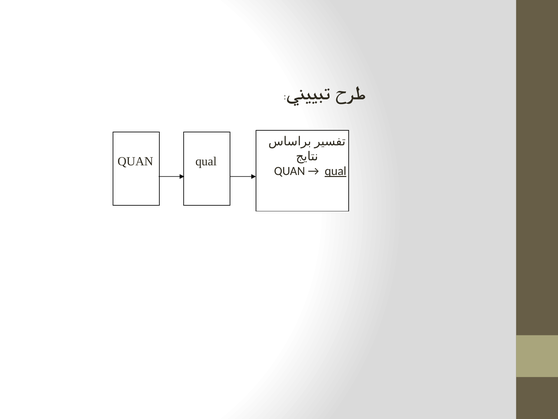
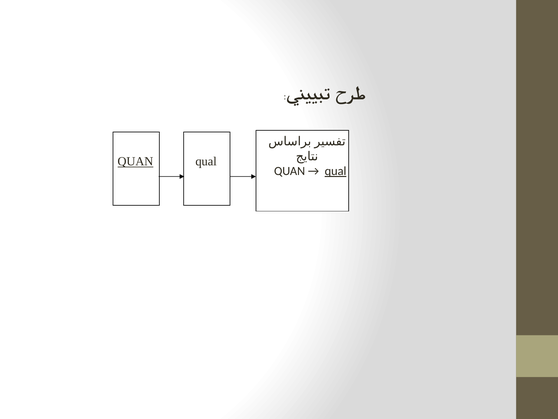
QUAN at (135, 161) underline: none -> present
